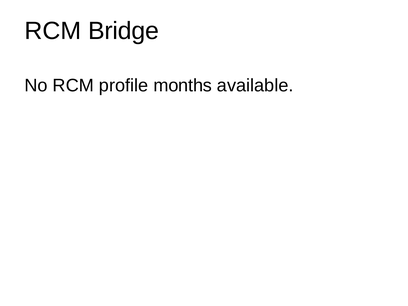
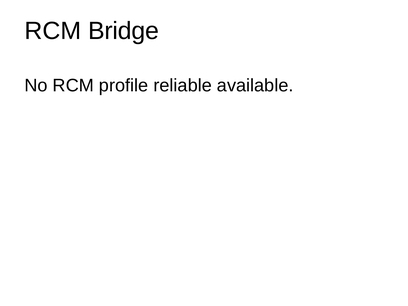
months: months -> reliable
